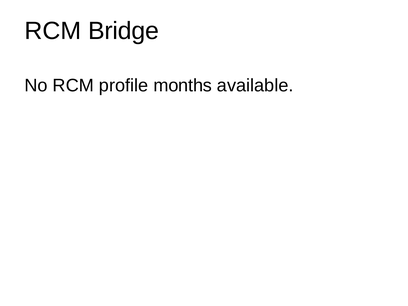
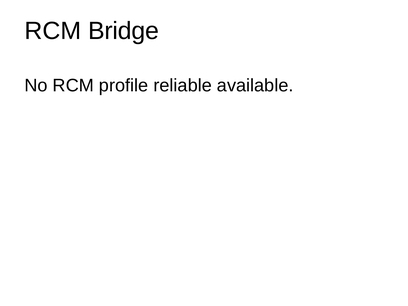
months: months -> reliable
